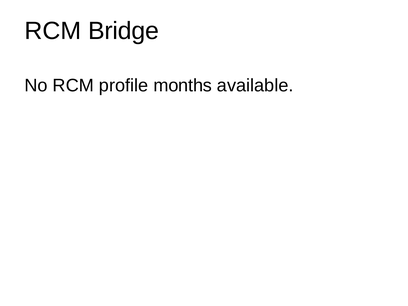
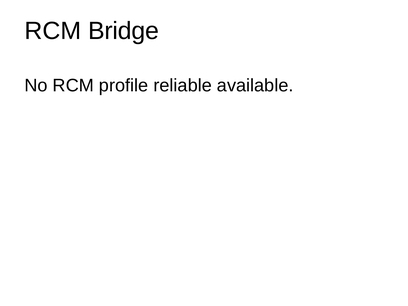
months: months -> reliable
